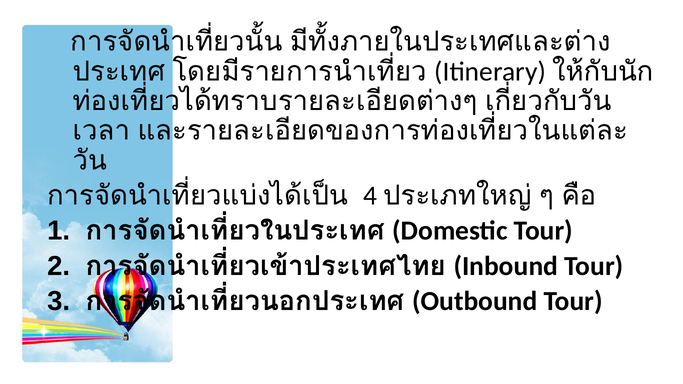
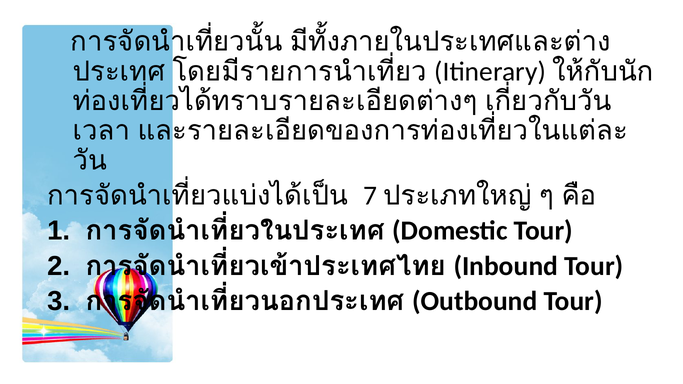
4: 4 -> 7
